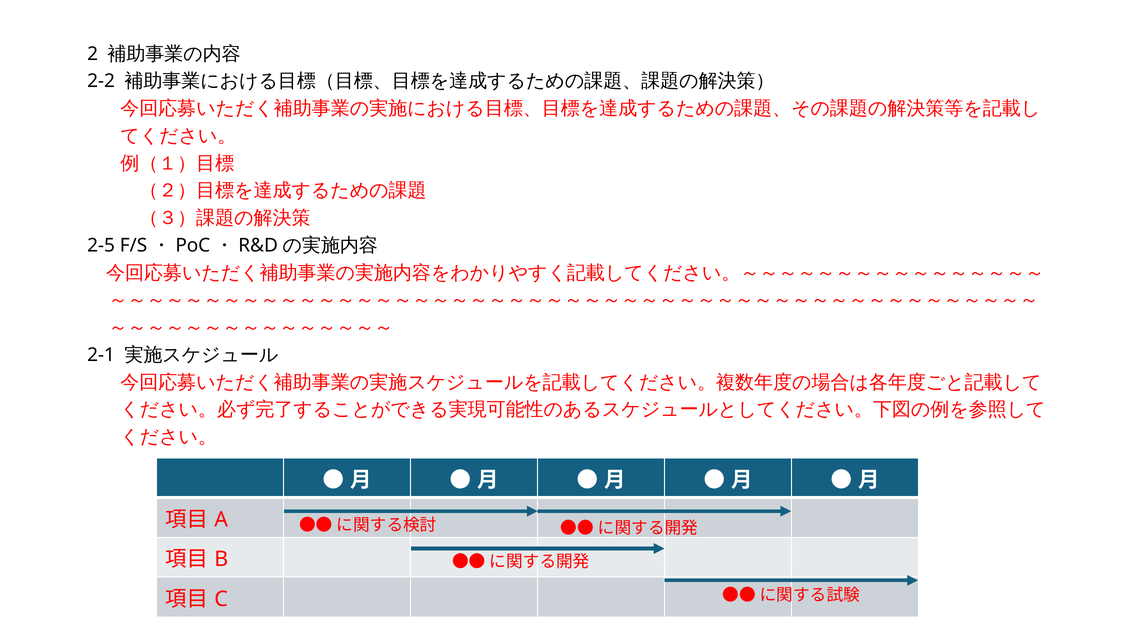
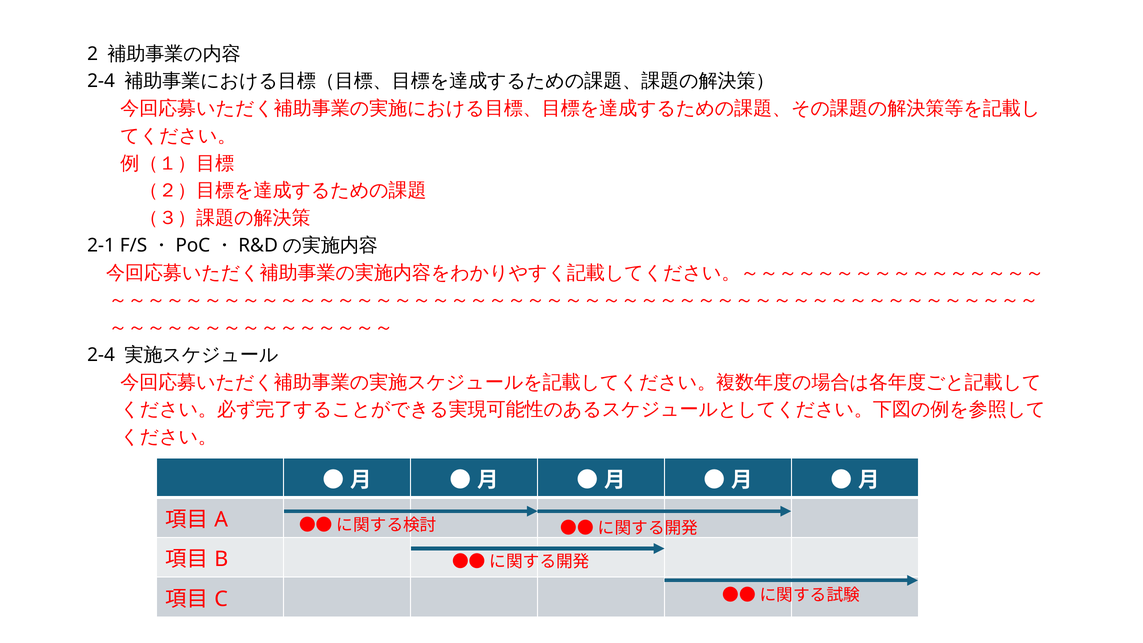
2-2 at (101, 81): 2-2 -> 2-4
2-5: 2-5 -> 2-1
2-1 at (101, 355): 2-1 -> 2-4
